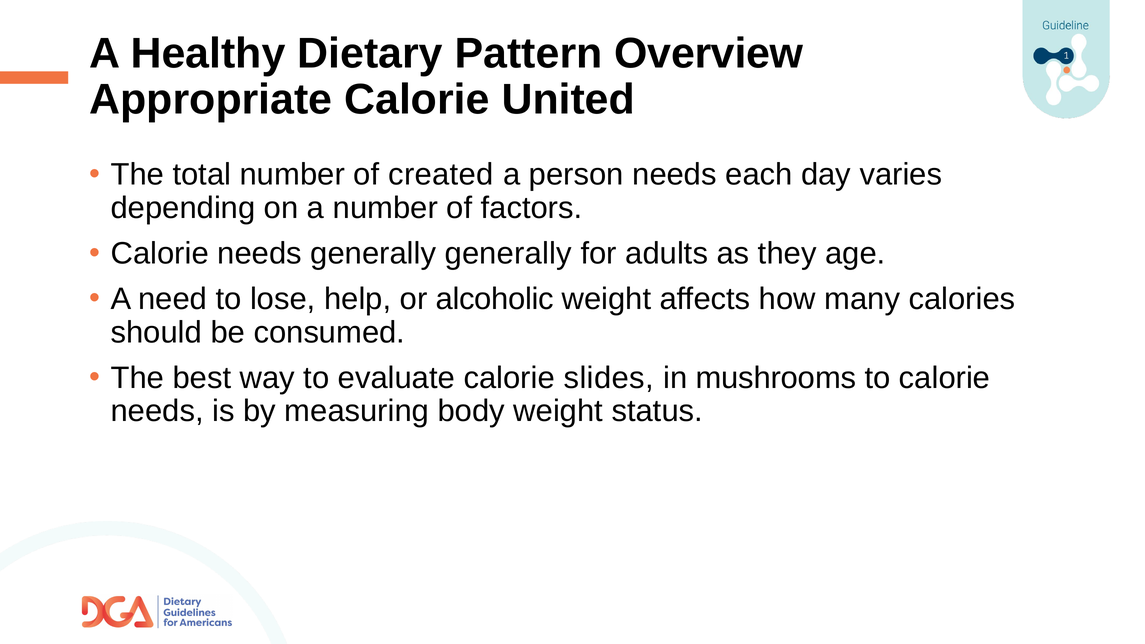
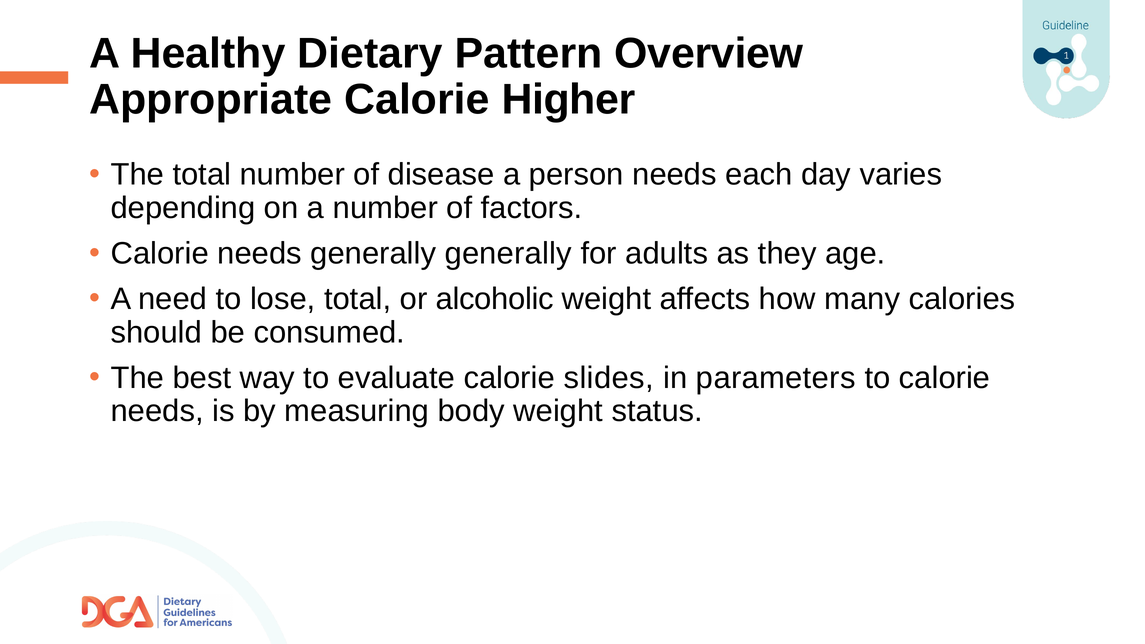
United: United -> Higher
created: created -> disease
lose help: help -> total
mushrooms: mushrooms -> parameters
